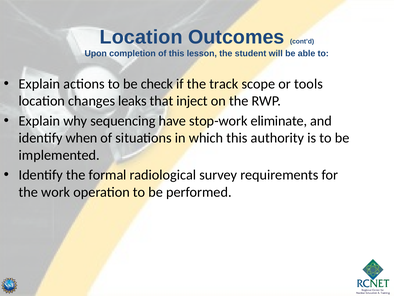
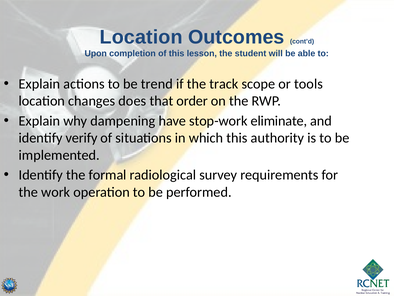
check: check -> trend
leaks: leaks -> does
inject: inject -> order
sequencing: sequencing -> dampening
when: when -> verify
